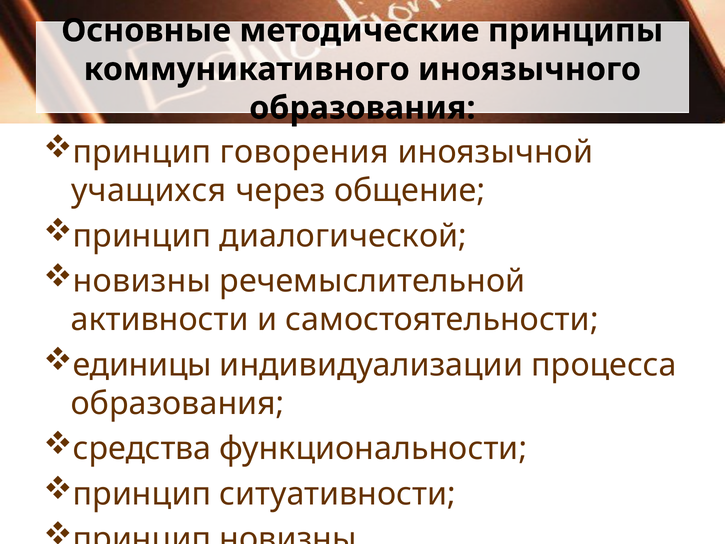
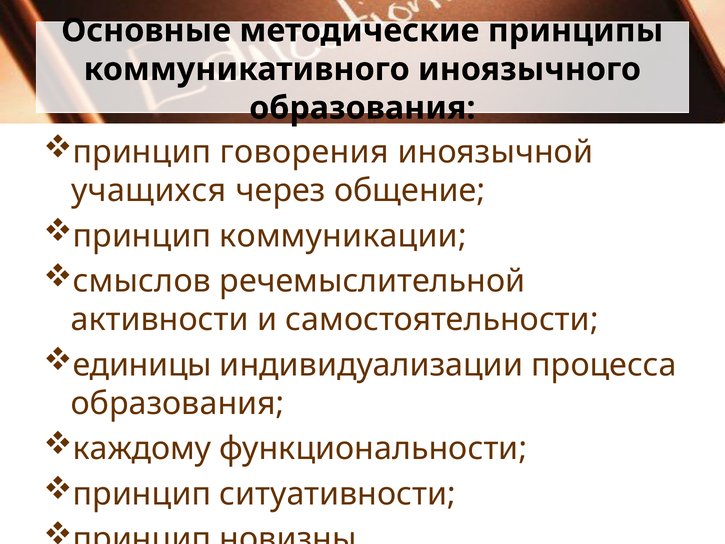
диалогической: диалогической -> коммуникации
новизны at (142, 281): новизны -> смыслов
средства: средства -> каждому
